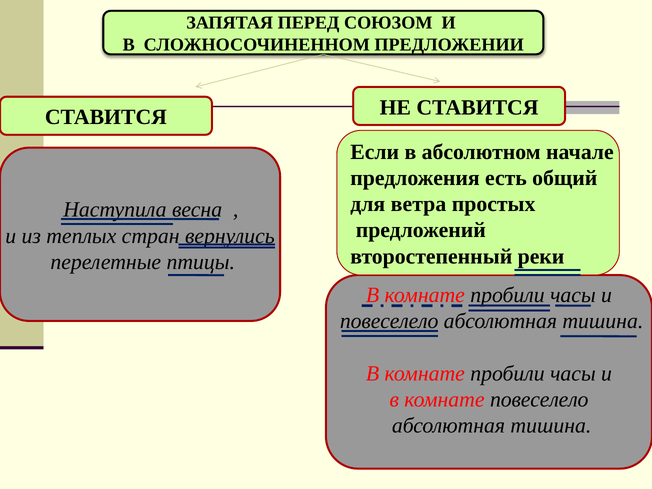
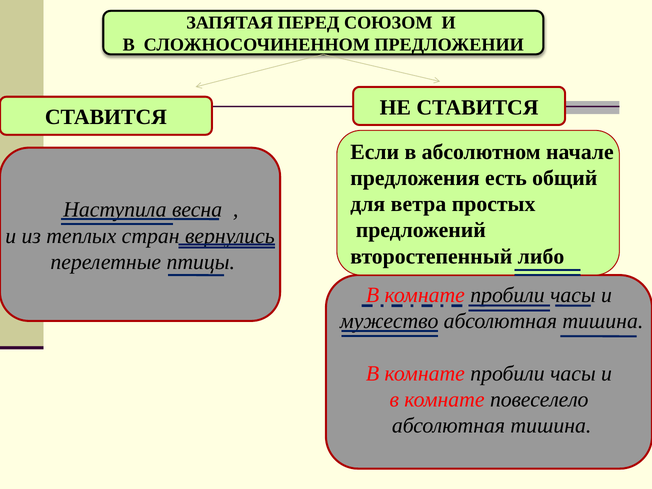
реки: реки -> либо
повеселело at (389, 321): повеселело -> мужество
